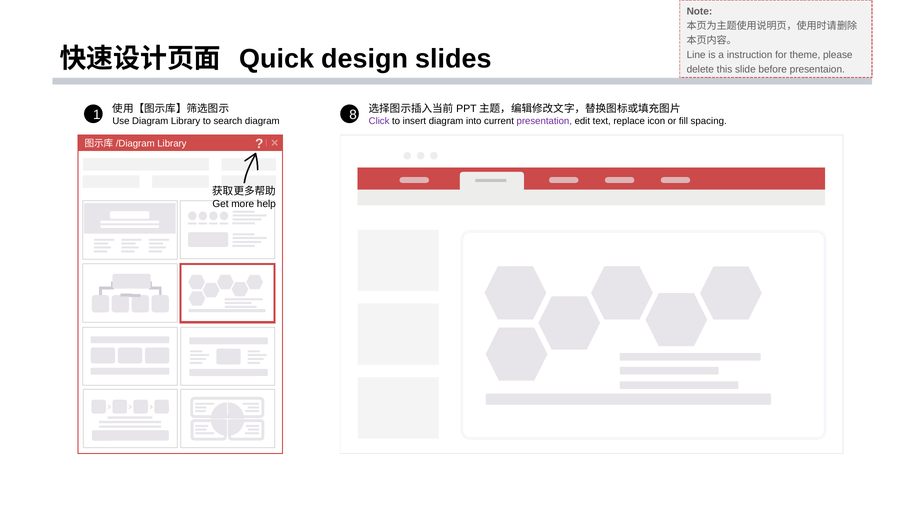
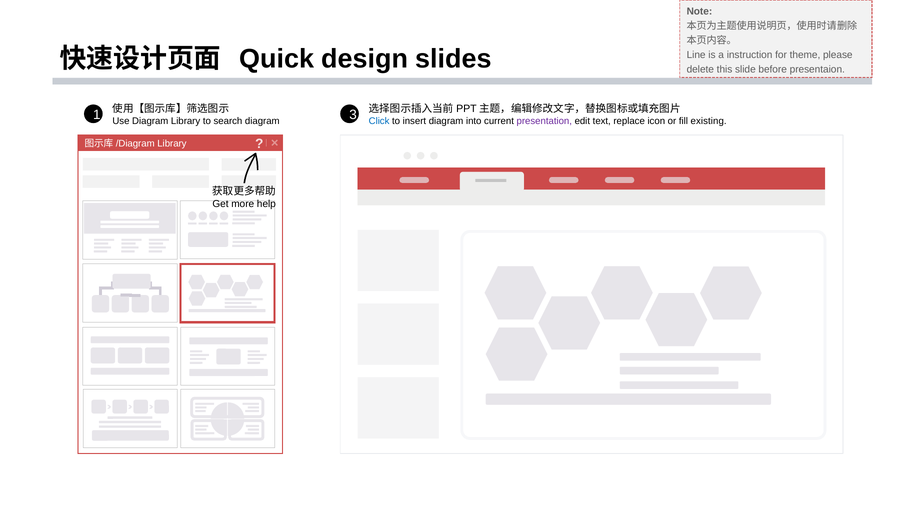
8: 8 -> 3
Click colour: purple -> blue
spacing: spacing -> existing
